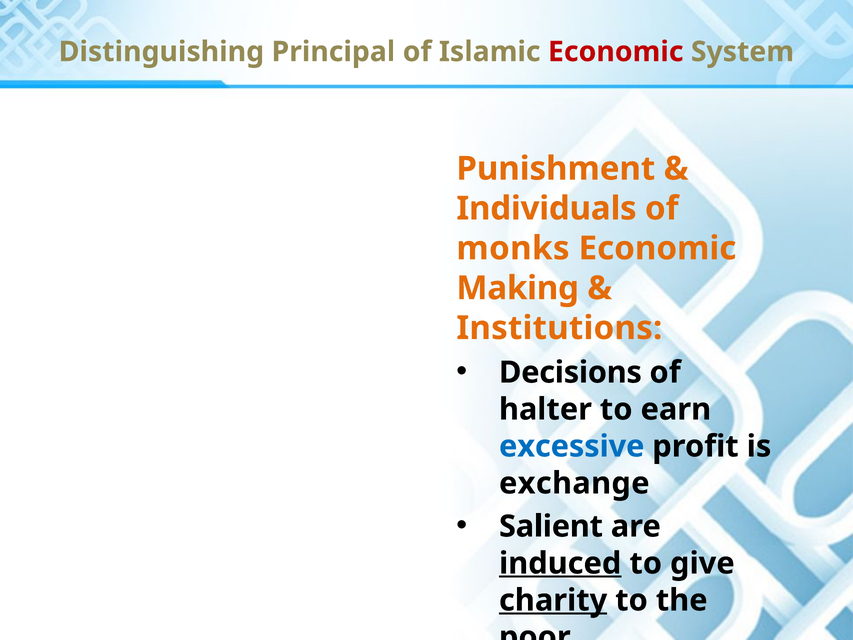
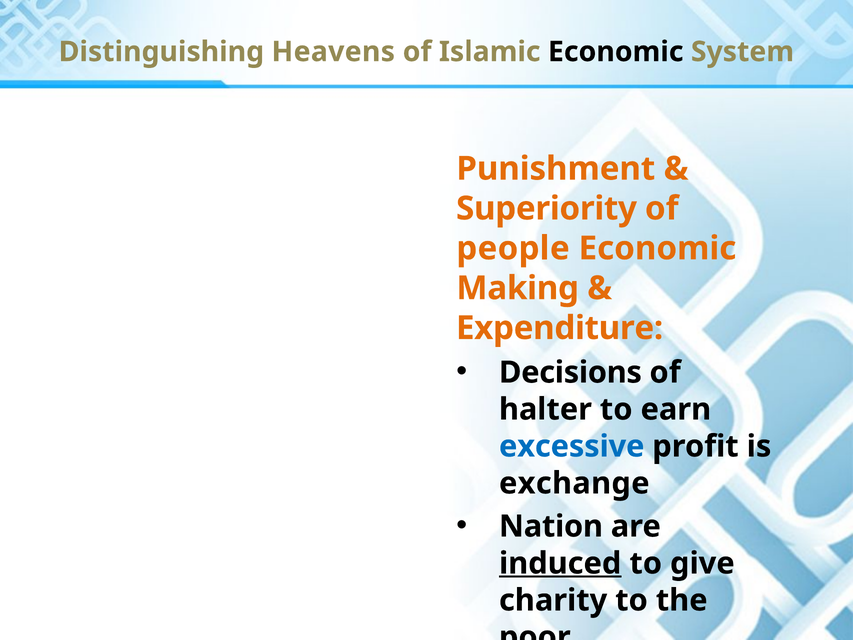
Principal: Principal -> Heavens
Economic at (616, 52) colour: red -> black
Individuals: Individuals -> Superiority
monks: monks -> people
Institutions: Institutions -> Expenditure
Salient: Salient -> Nation
charity underline: present -> none
